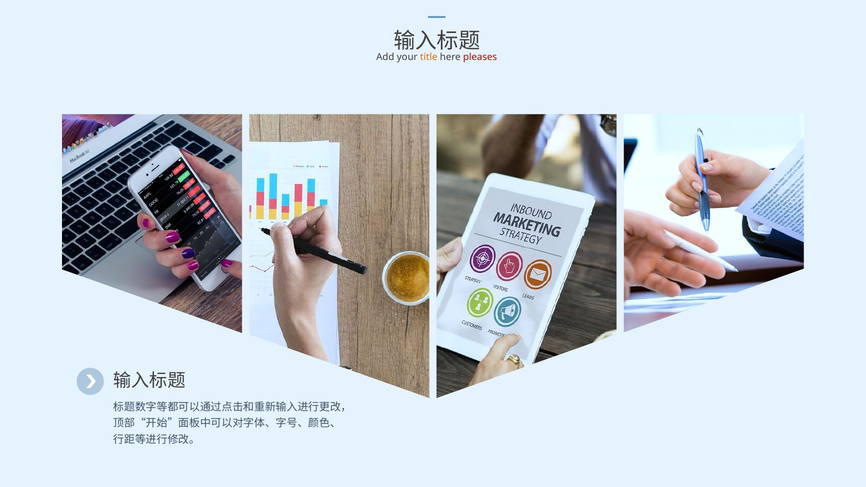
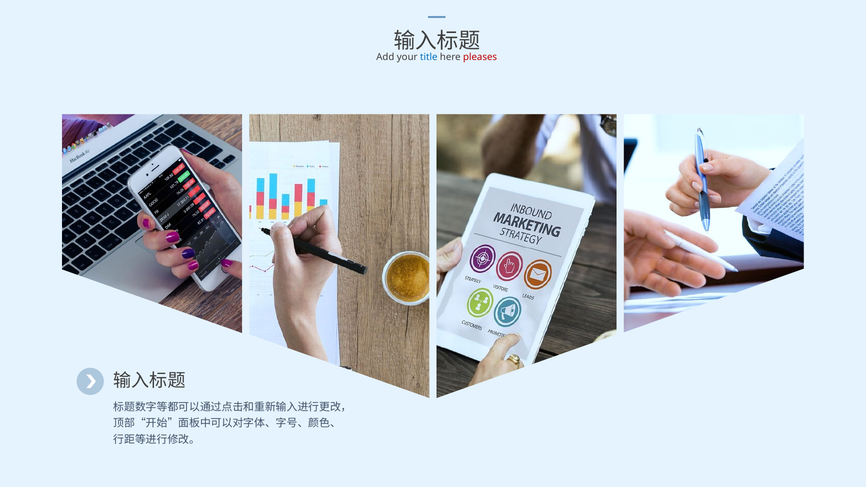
title colour: orange -> blue
